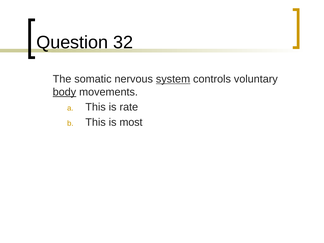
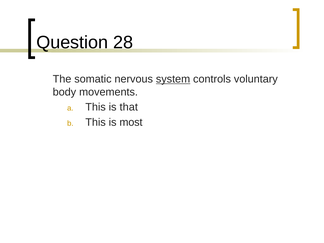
32: 32 -> 28
body underline: present -> none
rate: rate -> that
